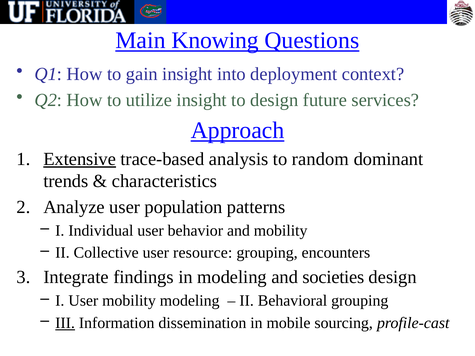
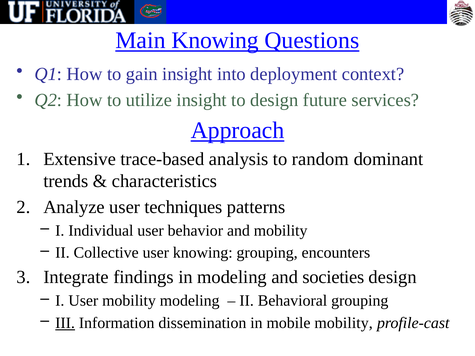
Extensive underline: present -> none
population: population -> techniques
user resource: resource -> knowing
mobile sourcing: sourcing -> mobility
